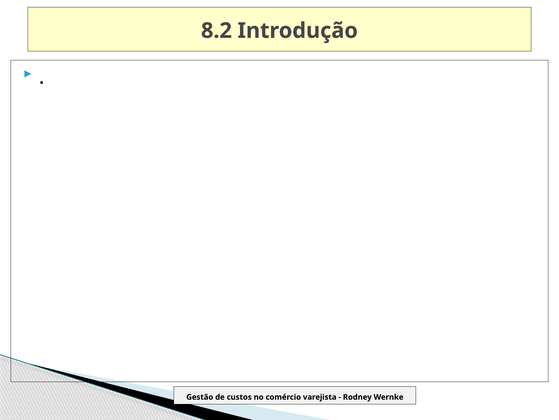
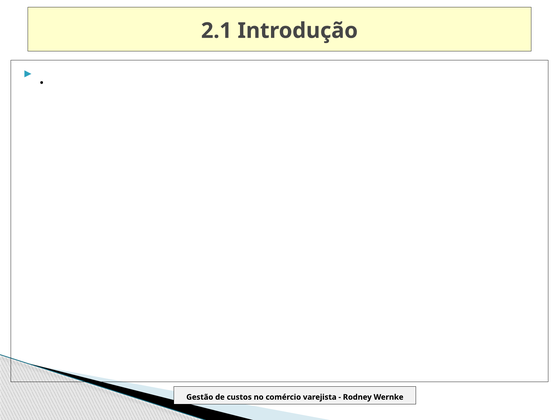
8.2: 8.2 -> 2.1
